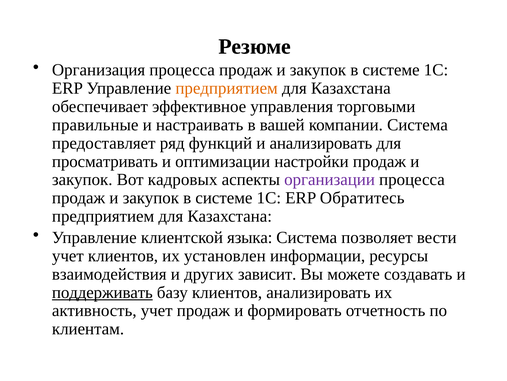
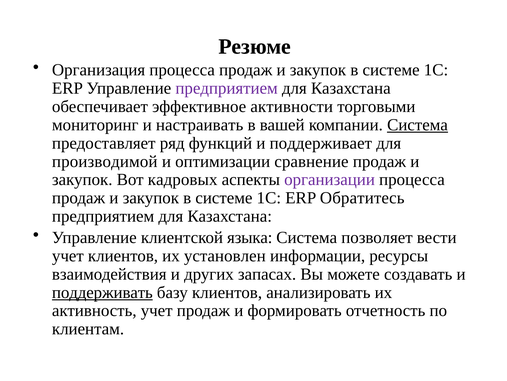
предприятием at (227, 88) colour: orange -> purple
управления: управления -> активности
правильные: правильные -> мониторинг
Система at (418, 125) underline: none -> present
и анализировать: анализировать -> поддерживает
просматривать: просматривать -> производимой
настройки: настройки -> сравнение
зависит: зависит -> запасах
